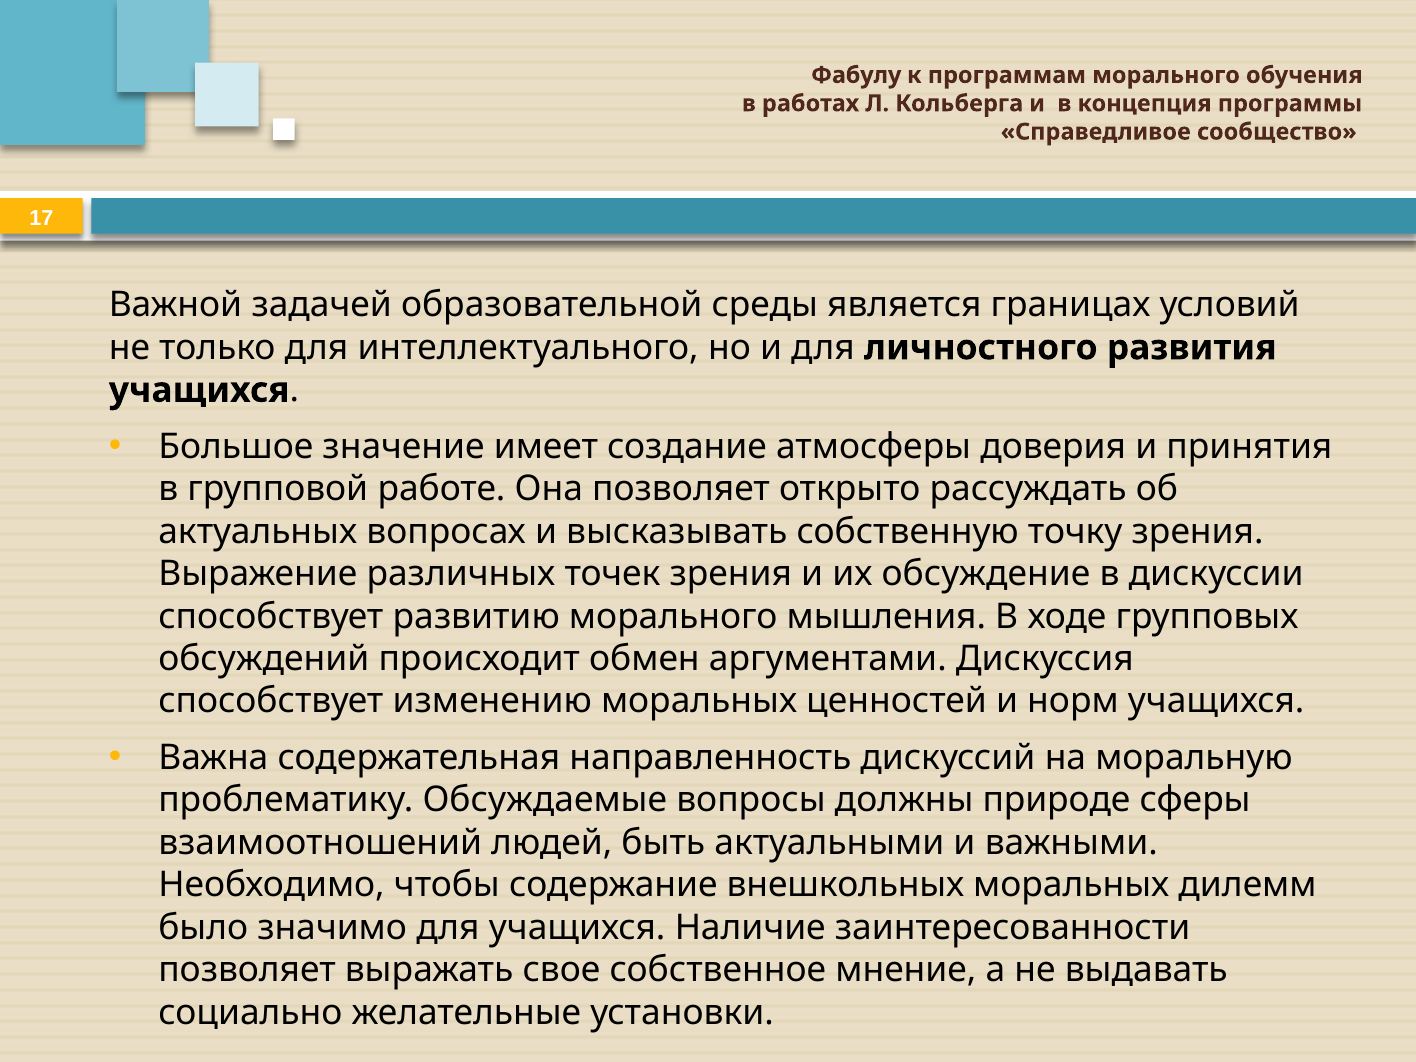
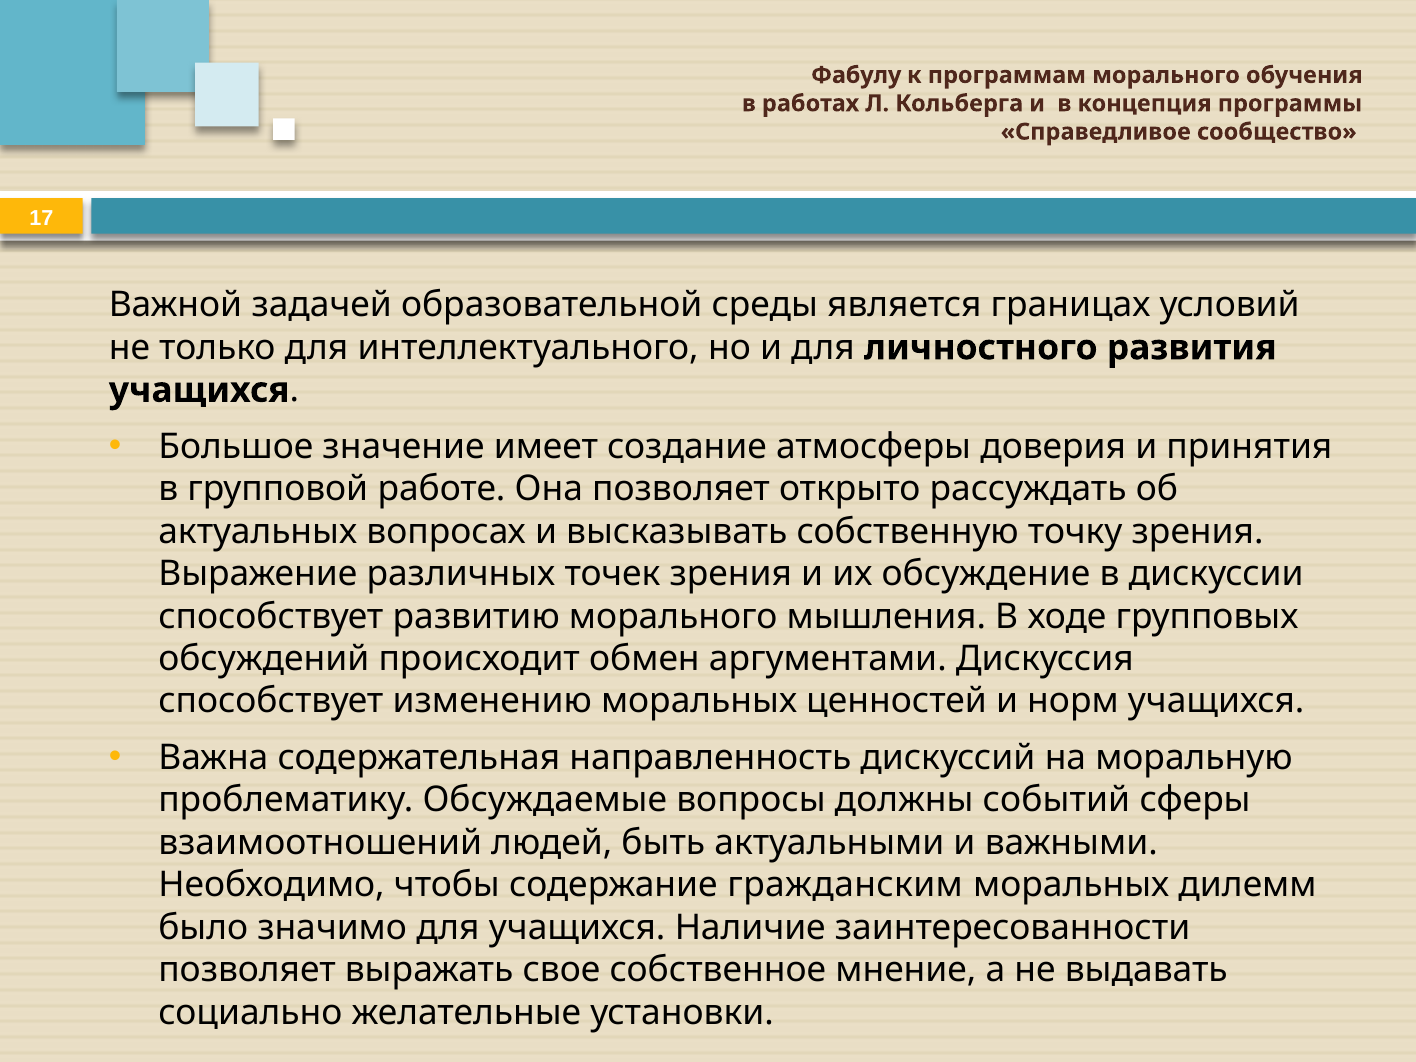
природе: природе -> событий
внешкольных: внешкольных -> гражданским
